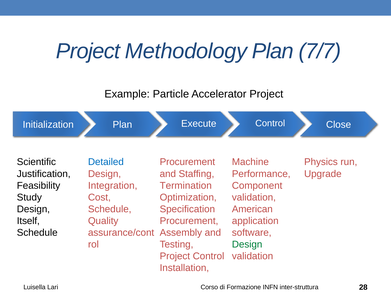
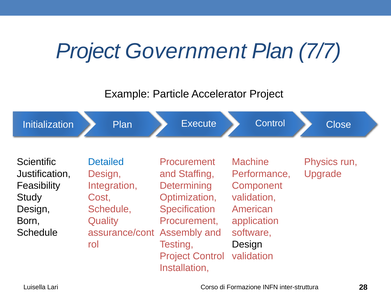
Methodology: Methodology -> Government
Termination: Termination -> Determining
Itself: Itself -> Born
Design at (247, 244) colour: green -> black
